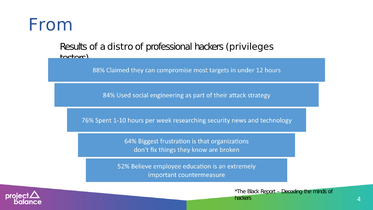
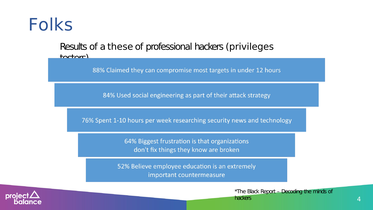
From: From -> Folks
distro: distro -> these
